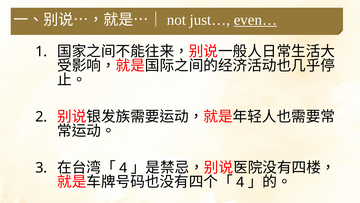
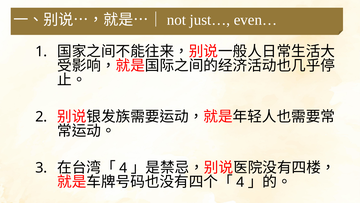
even… underline: present -> none
